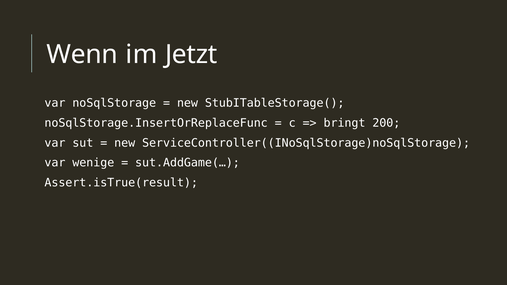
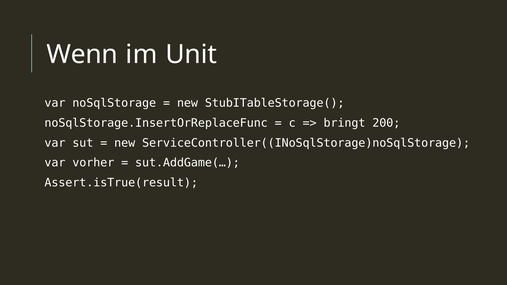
Jetzt: Jetzt -> Unit
wenige: wenige -> vorher
